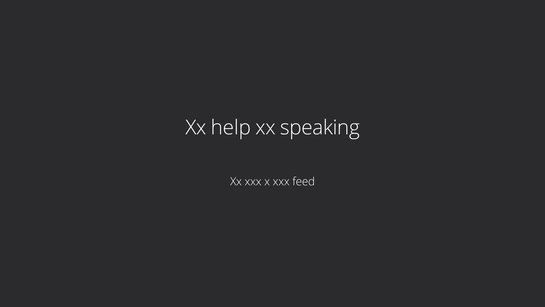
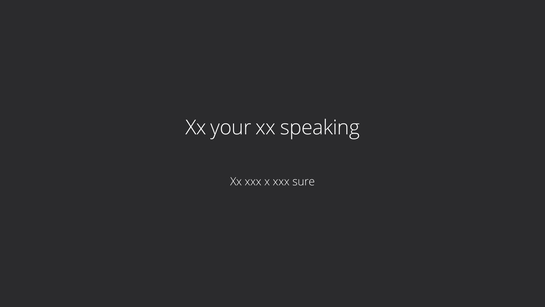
help: help -> your
feed: feed -> sure
